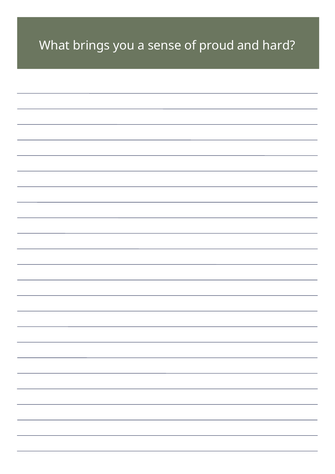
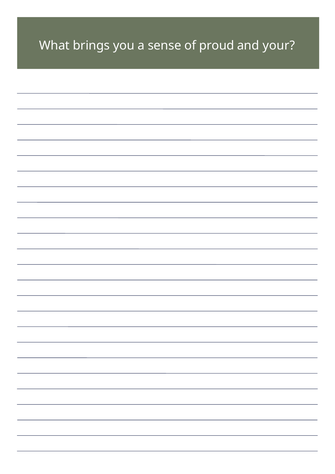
hard: hard -> your
